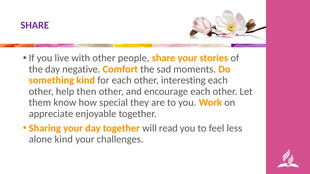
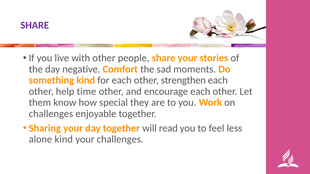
interesting: interesting -> strengthen
then: then -> time
appreciate at (51, 114): appreciate -> challenges
